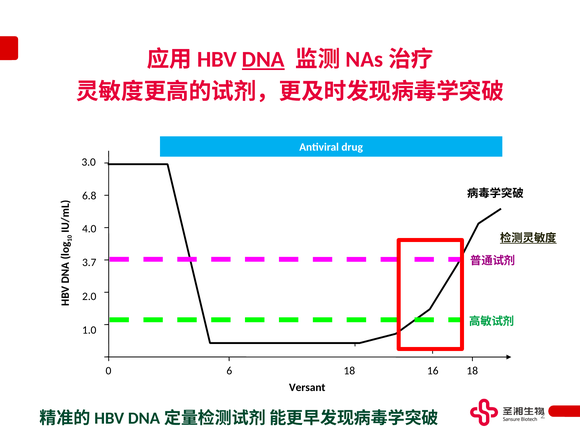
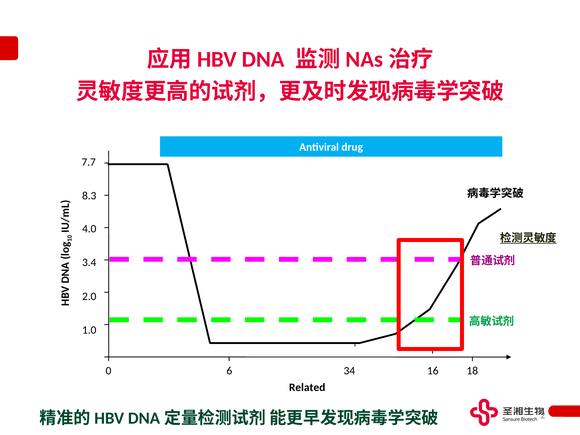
DNA underline: present -> none
3.0: 3.0 -> 7.7
6.8: 6.8 -> 8.3
3.7: 3.7 -> 3.4
0 18: 18 -> 34
Versant: Versant -> Related
